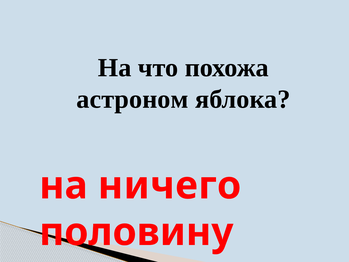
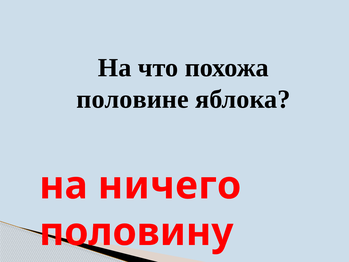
астроном: астроном -> половине
